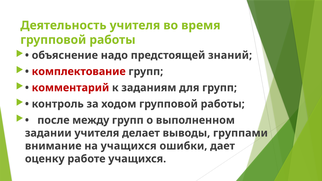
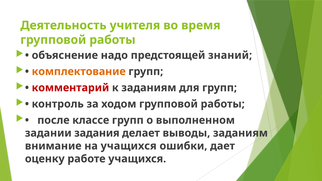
комплектование colour: red -> orange
между: между -> классе
задании учителя: учителя -> задания
выводы группами: группами -> заданиям
